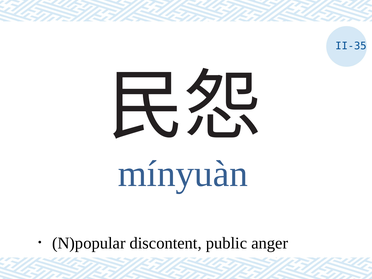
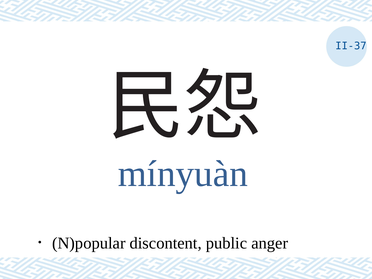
II-35: II-35 -> II-37
